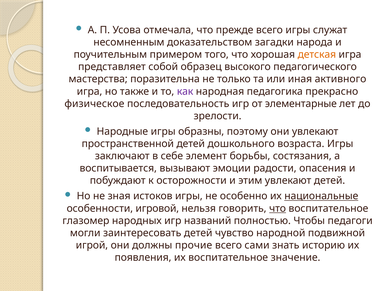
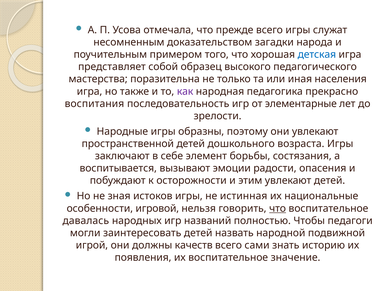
детская colour: orange -> blue
активного: активного -> населения
физическое: физическое -> воспитания
особенно: особенно -> истинная
национальные underline: present -> none
глазомер: глазомер -> давалась
чувство: чувство -> назвать
прочие: прочие -> качеств
